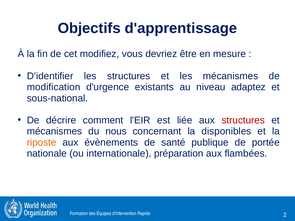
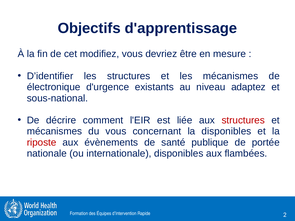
modification: modification -> électronique
du nous: nous -> vous
riposte colour: orange -> red
internationale préparation: préparation -> disponibles
